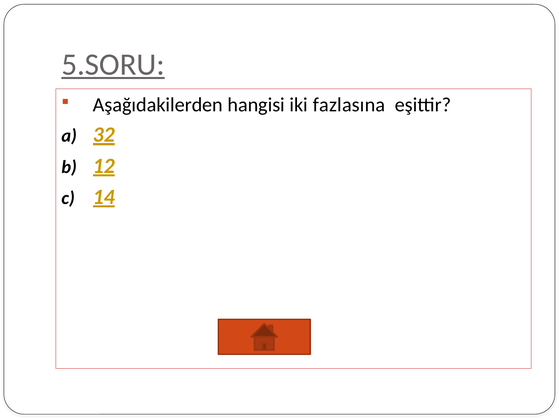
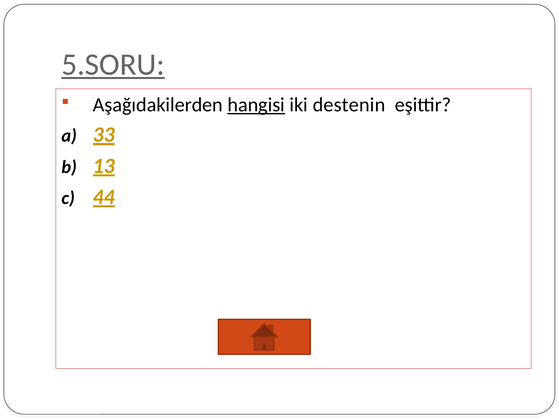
hangisi underline: none -> present
fazlasına: fazlasına -> destenin
32: 32 -> 33
12: 12 -> 13
14: 14 -> 44
